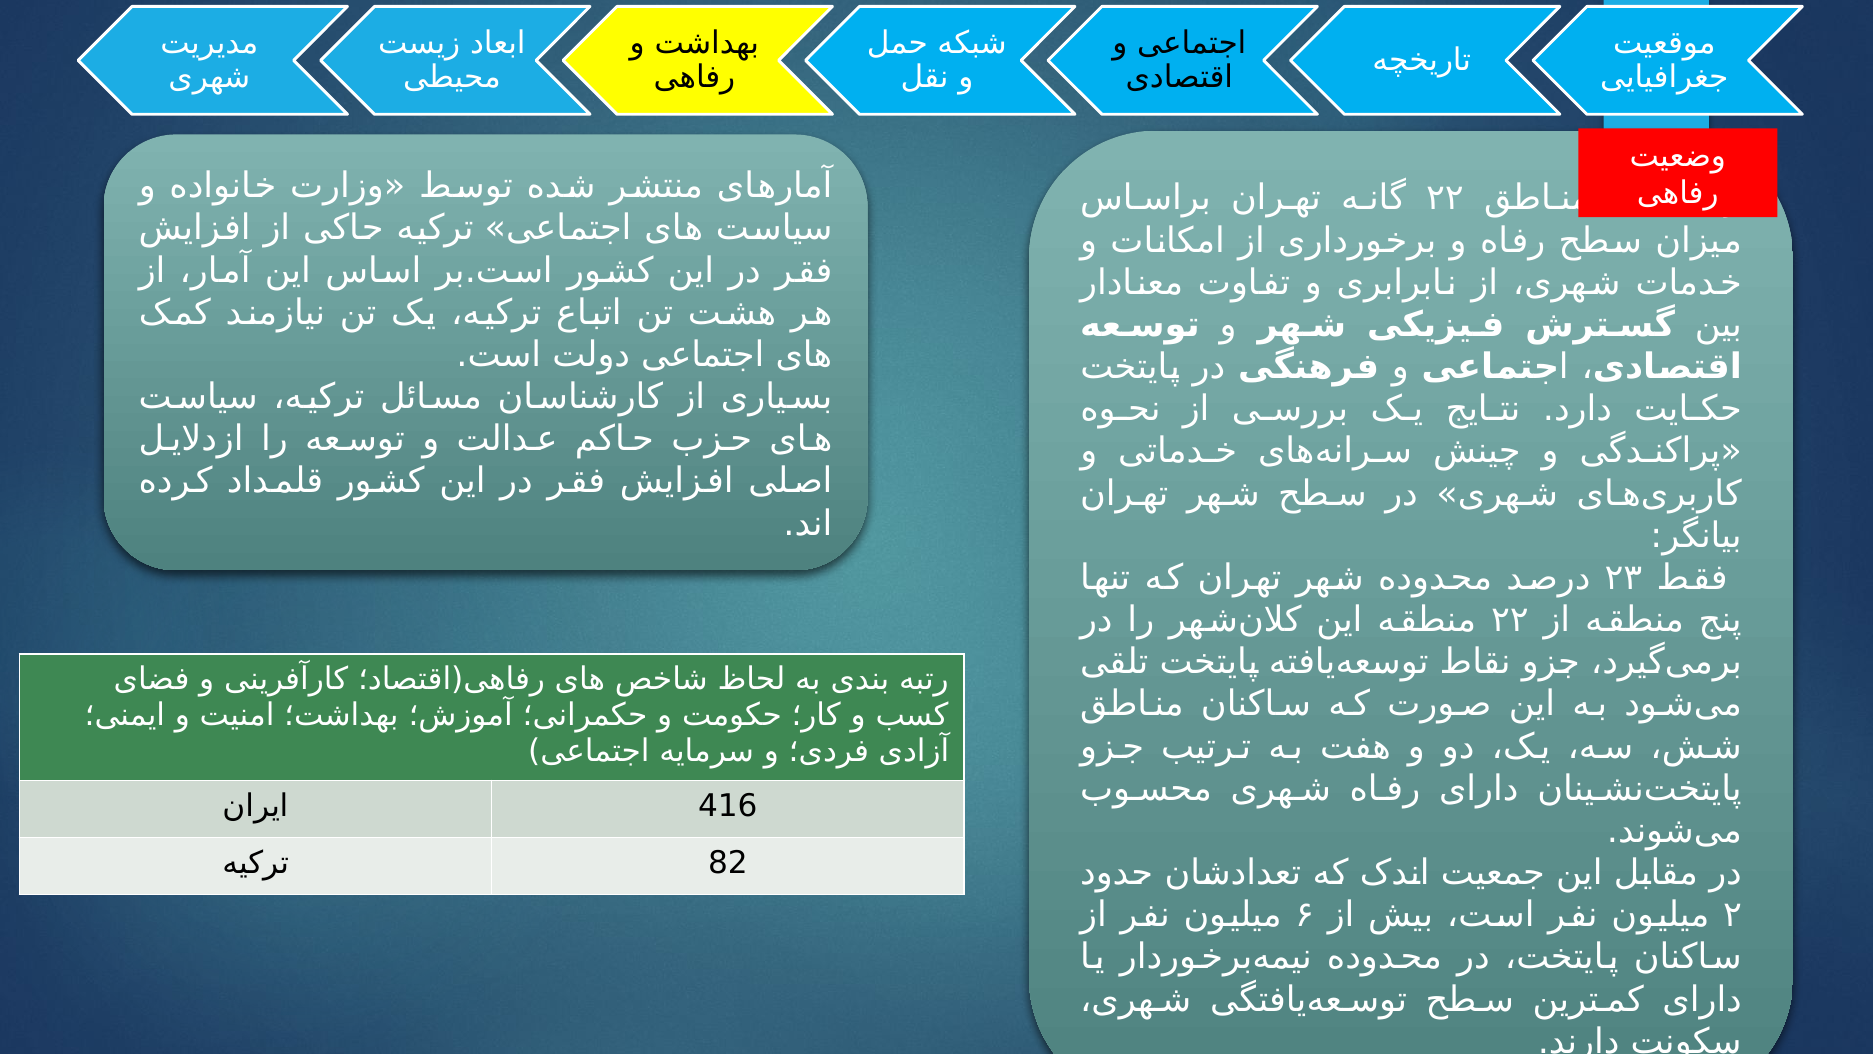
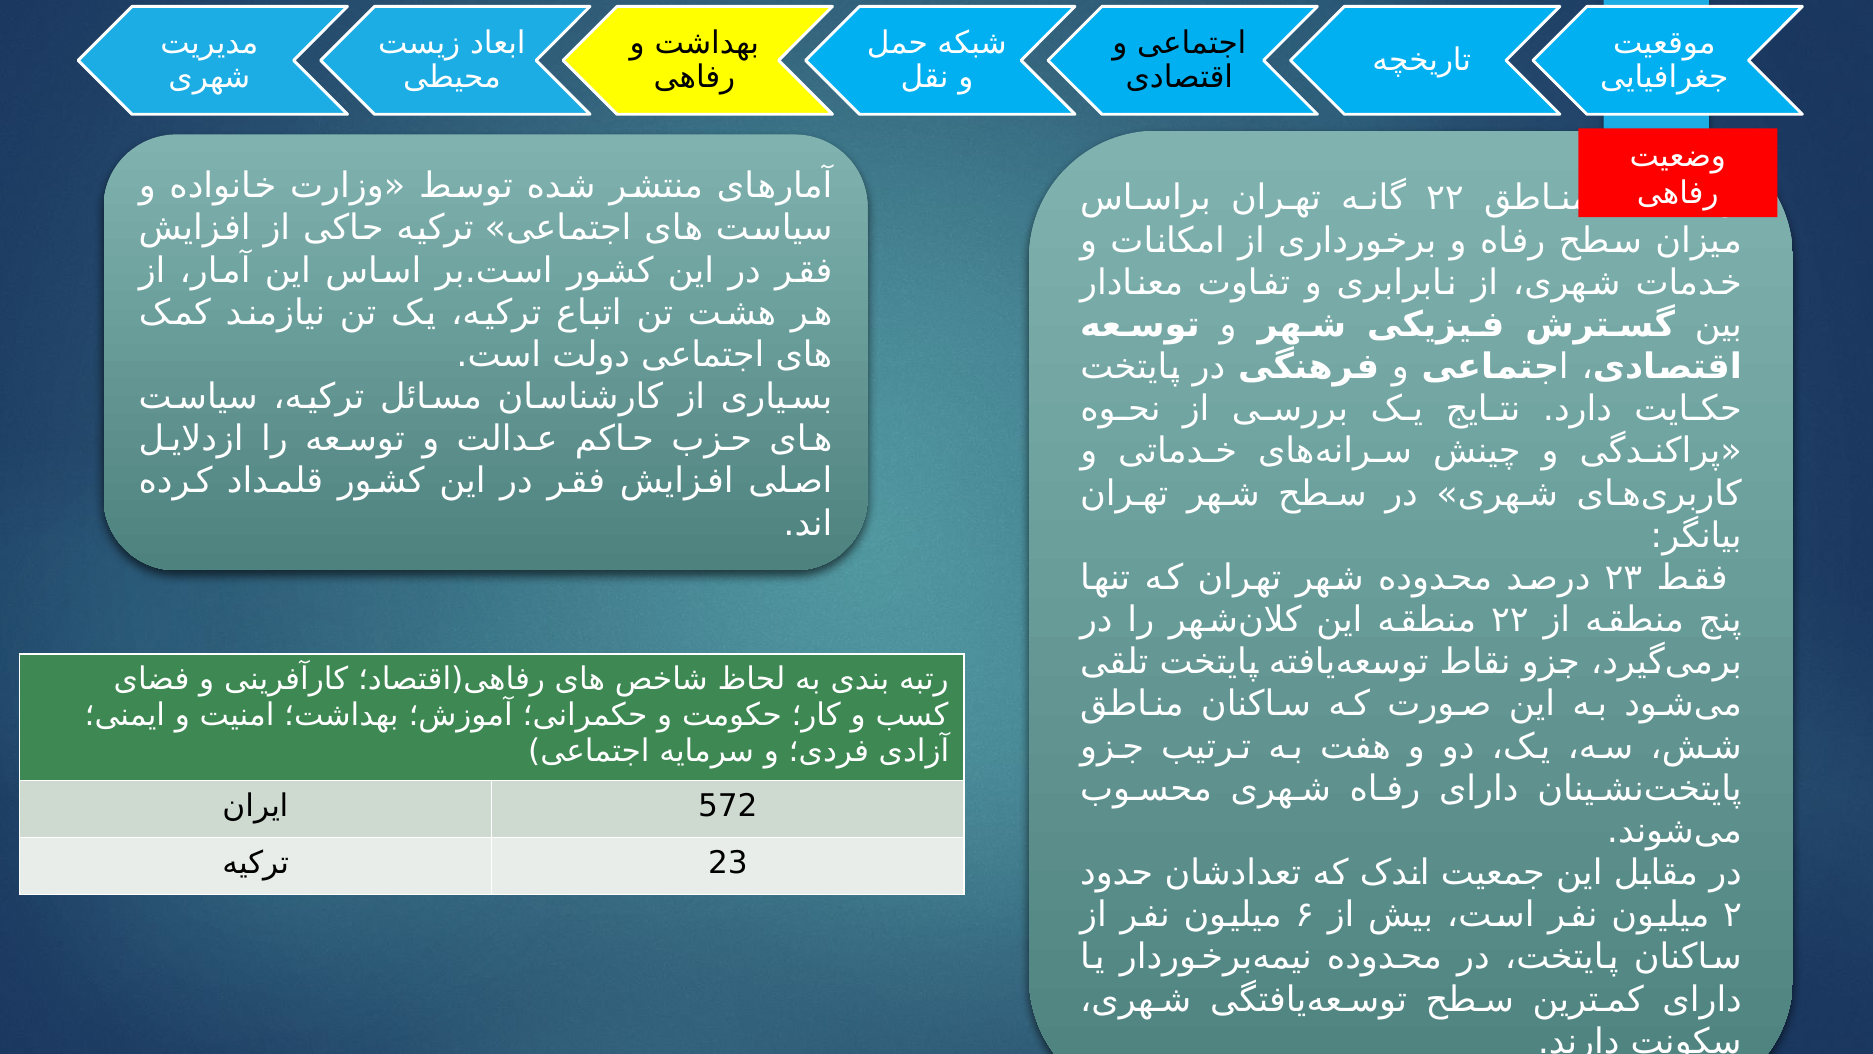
416: 416 -> 572
82: 82 -> 23
